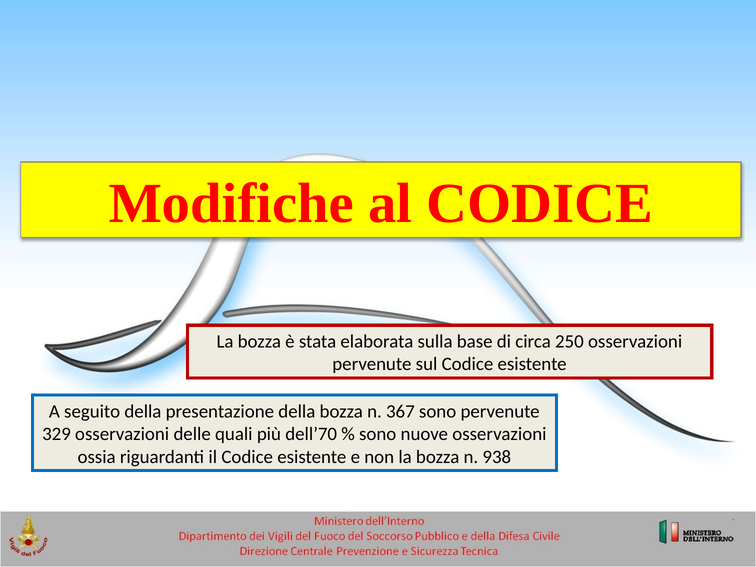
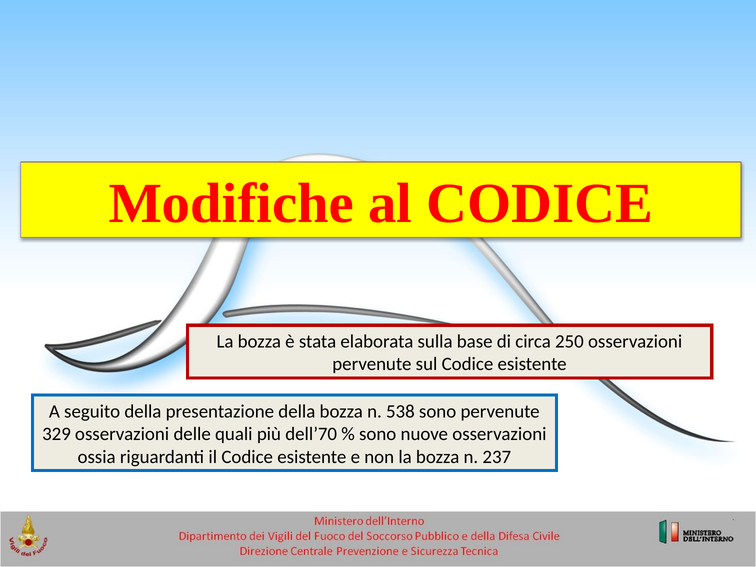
367: 367 -> 538
938: 938 -> 237
